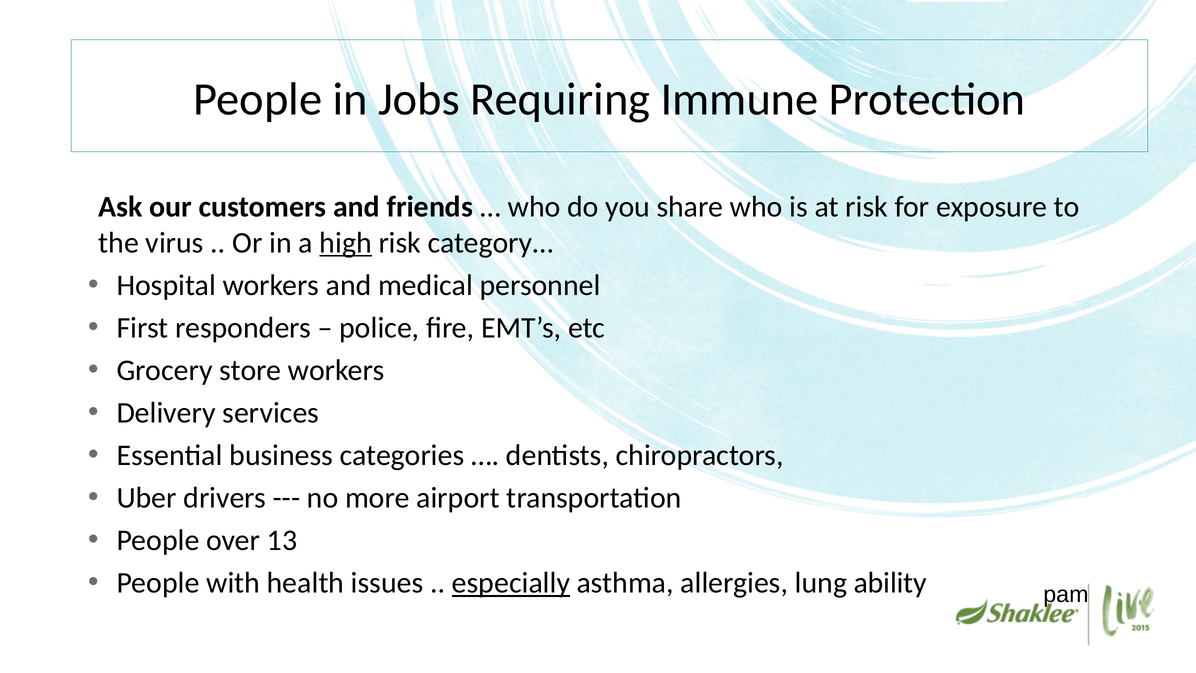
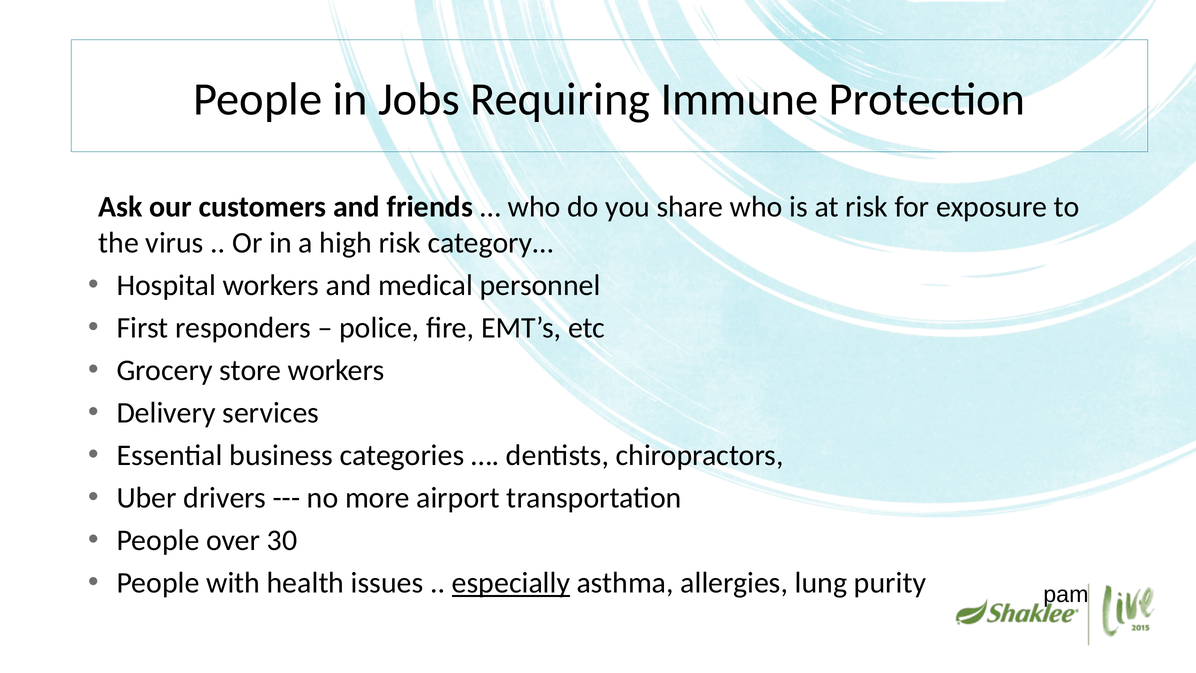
high underline: present -> none
13: 13 -> 30
ability: ability -> purity
